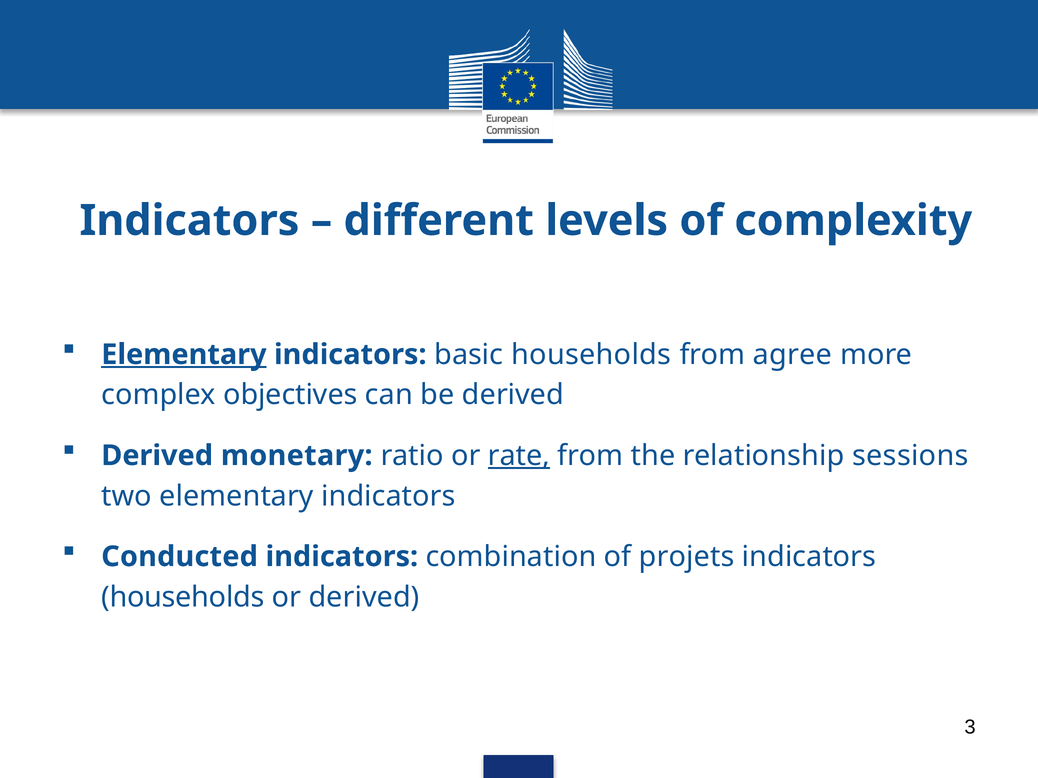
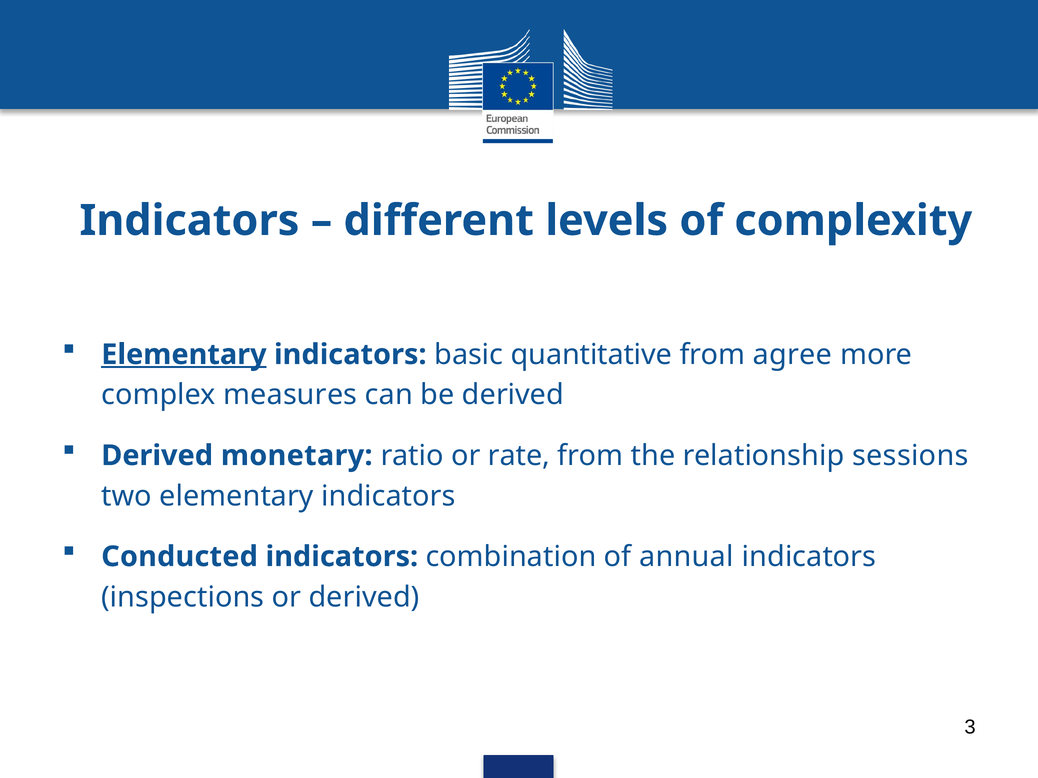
basic households: households -> quantitative
objectives: objectives -> measures
rate underline: present -> none
projets: projets -> annual
households at (183, 597): households -> inspections
